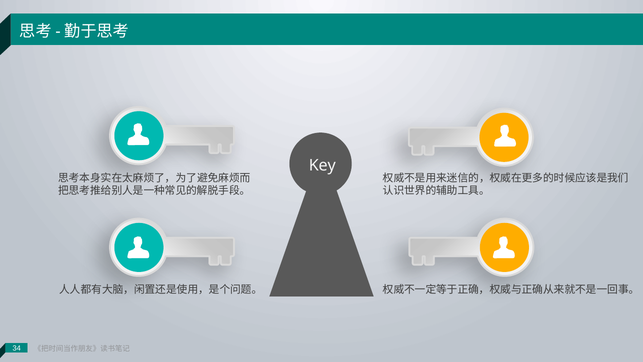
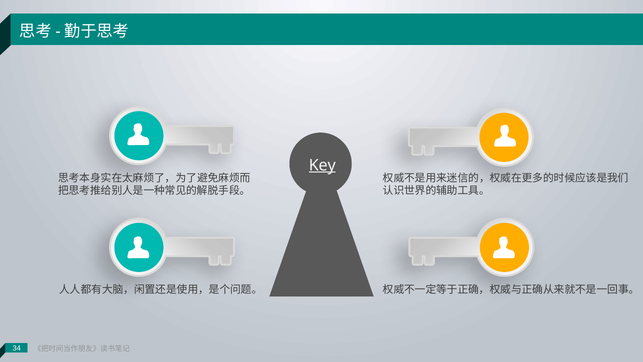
Key underline: none -> present
